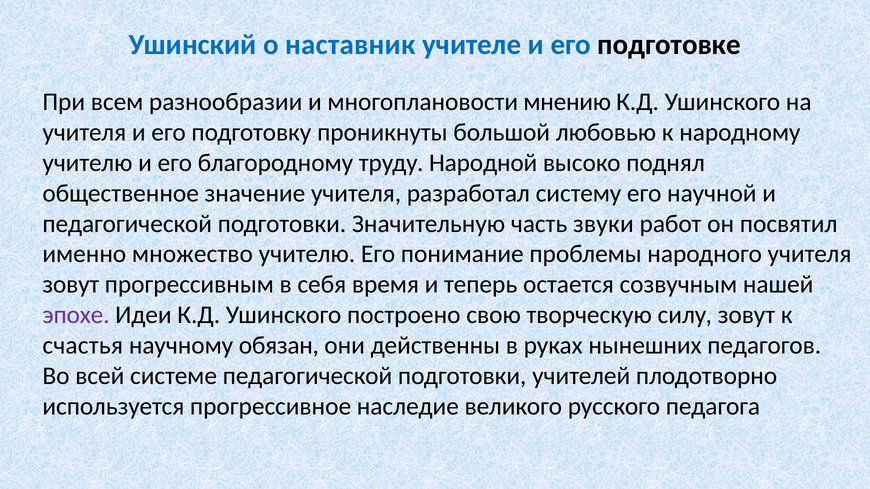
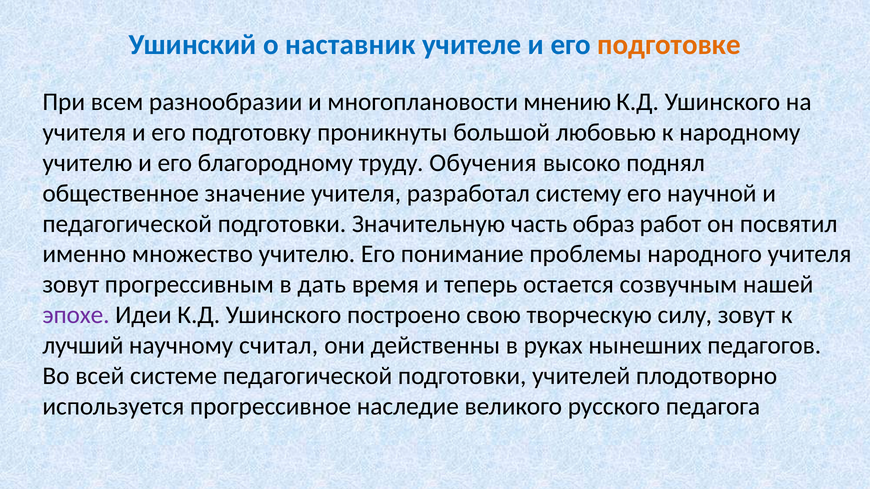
подготовке colour: black -> orange
Народной: Народной -> Обучения
звуки: звуки -> образ
себя: себя -> дать
счастья: счастья -> лучший
обязан: обязан -> считал
